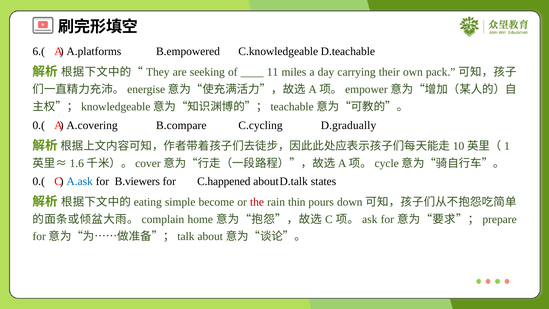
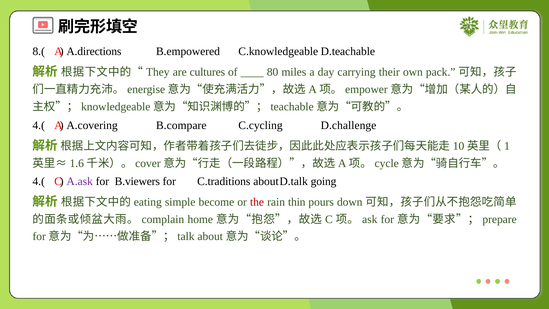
6.(: 6.( -> 8.(
A.platforms: A.platforms -> A.directions
seeking: seeking -> cultures
11: 11 -> 80
0.( at (39, 125): 0.( -> 4.(
D.gradually: D.gradually -> D.challenge
0.( at (39, 181): 0.( -> 4.(
A.ask colour: blue -> purple
C.happened: C.happened -> C.traditions
states: states -> going
